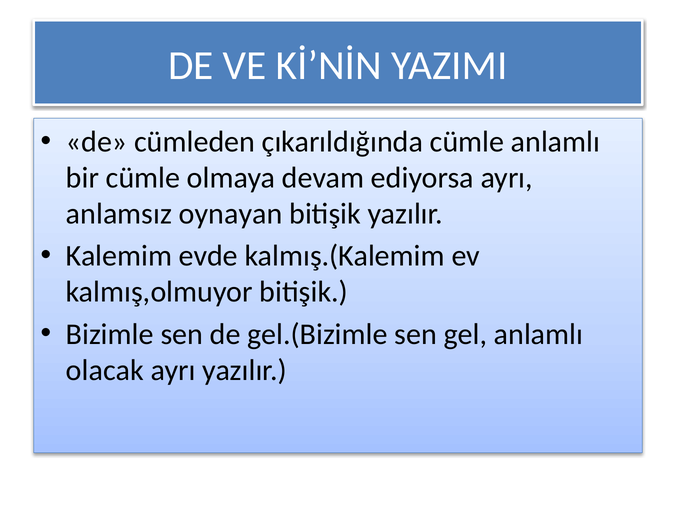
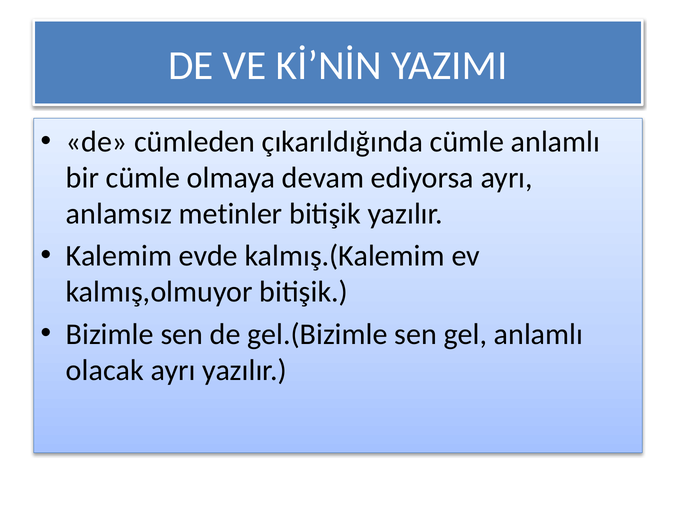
oynayan: oynayan -> metinler
